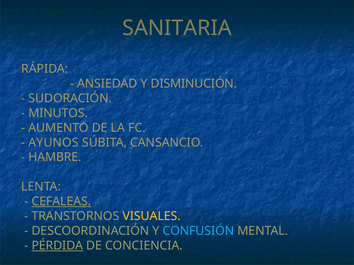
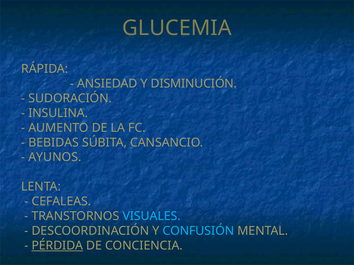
SANITARIA: SANITARIA -> GLUCEMIA
MINUTOS: MINUTOS -> INSULINA
AYUNOS: AYUNOS -> BEBIDAS
HAMBRE: HAMBRE -> AYUNOS
CEFALEAS underline: present -> none
VISUALES colour: yellow -> light blue
